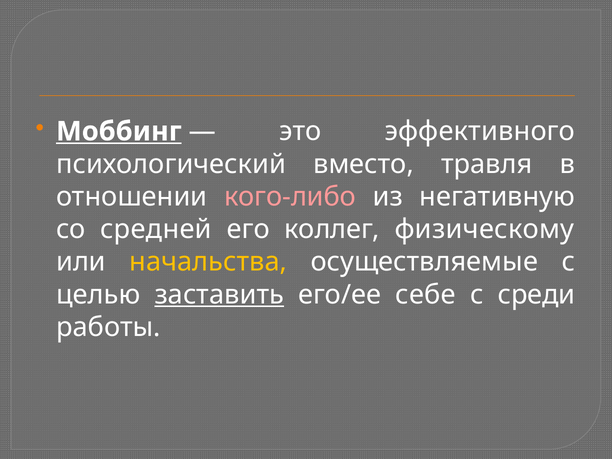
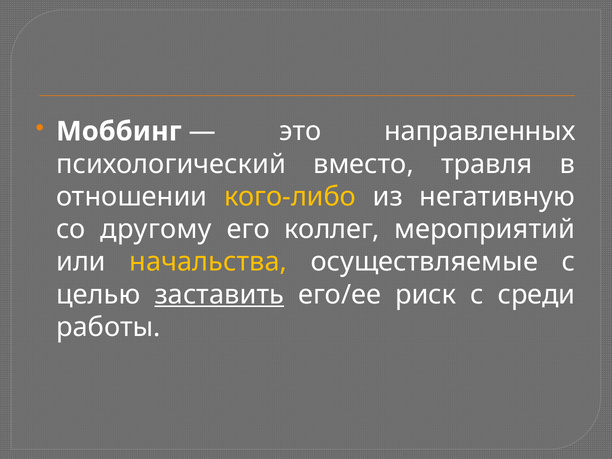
Моббинг underline: present -> none
эффективного: эффективного -> направленных
кого-либо colour: pink -> yellow
средней: средней -> другому
физическому: физическому -> мероприятий
себе: себе -> риск
